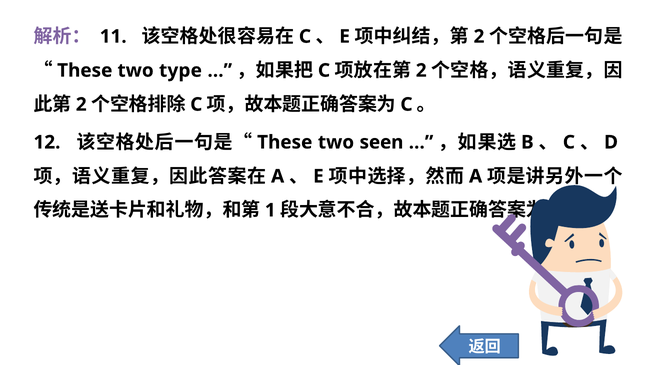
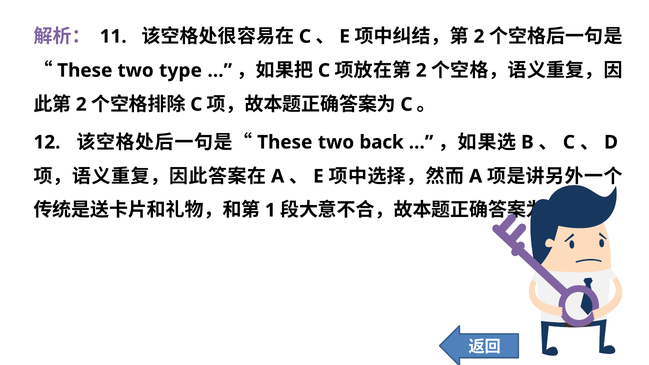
seen: seen -> back
